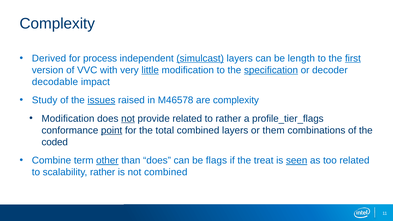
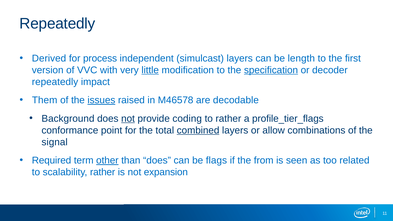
Complexity at (57, 24): Complexity -> Repeatedly
simulcast underline: present -> none
first underline: present -> none
decodable at (55, 82): decodable -> repeatedly
Study: Study -> Them
are complexity: complexity -> decodable
Modification at (68, 119): Modification -> Background
provide related: related -> coding
point underline: present -> none
combined at (198, 130) underline: none -> present
them: them -> allow
coded: coded -> signal
Combine: Combine -> Required
treat: treat -> from
seen underline: present -> none
not combined: combined -> expansion
